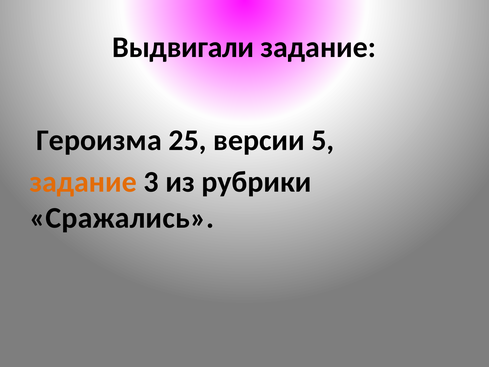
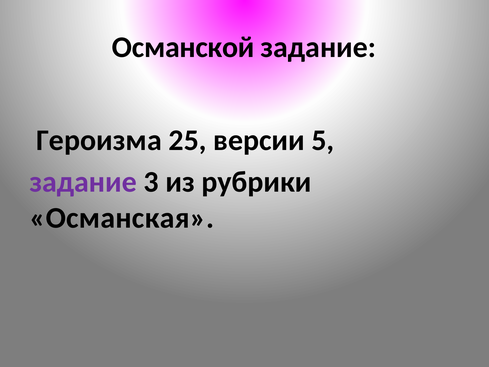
Выдвигали: Выдвигали -> Османской
задание at (83, 182) colour: orange -> purple
Сражались: Сражались -> Османская
